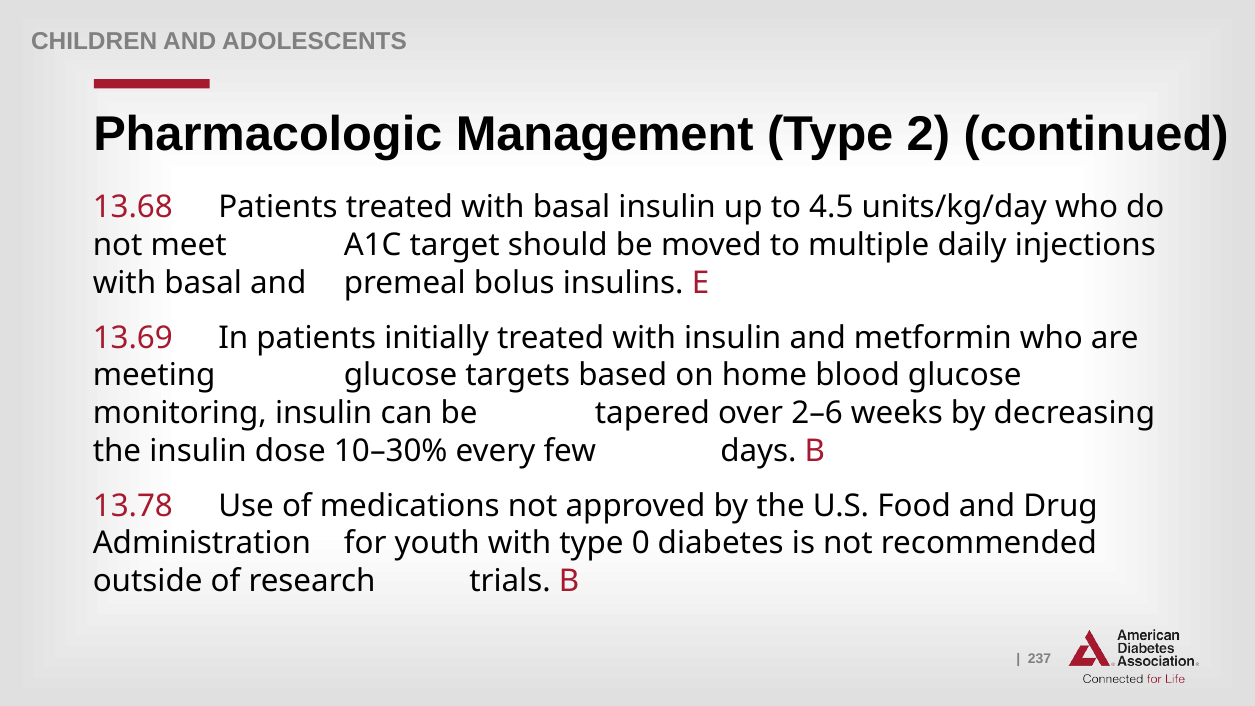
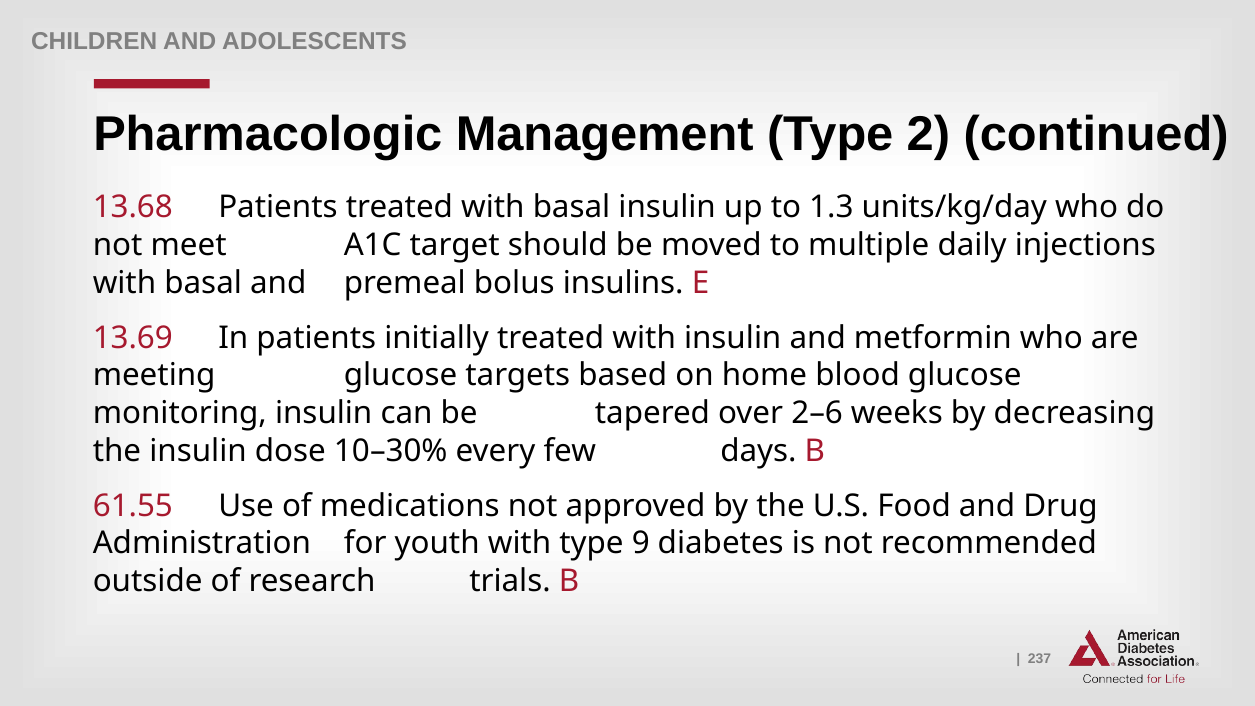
4.5: 4.5 -> 1.3
13.78: 13.78 -> 61.55
0: 0 -> 9
